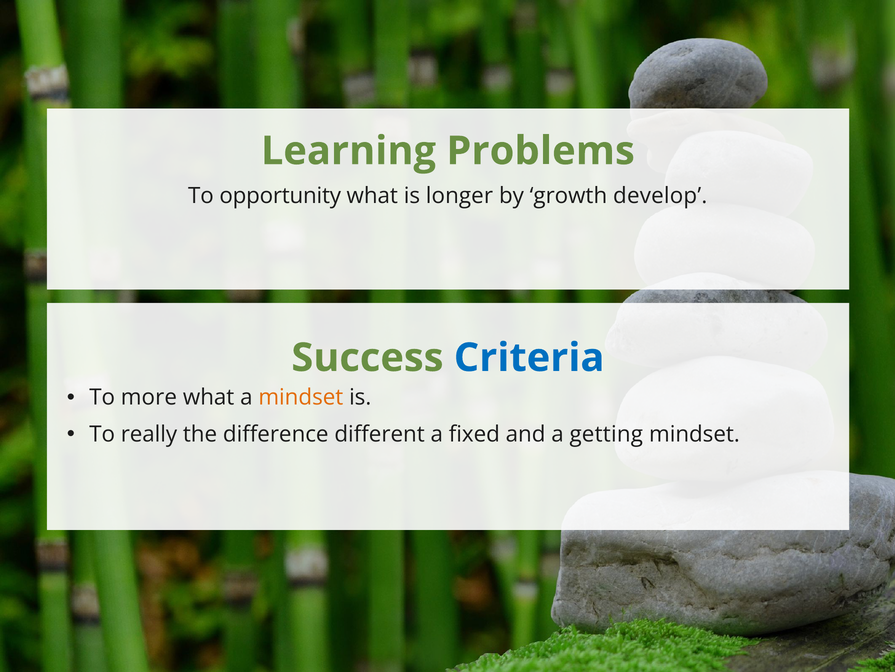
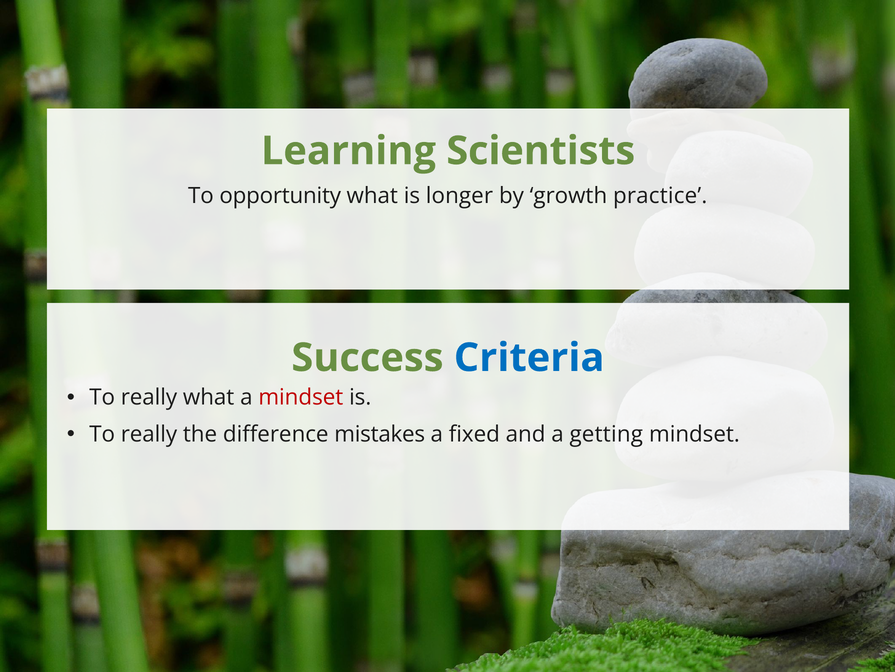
Problems: Problems -> Scientists
develop: develop -> practice
more at (149, 397): more -> really
mindset at (301, 397) colour: orange -> red
different: different -> mistakes
